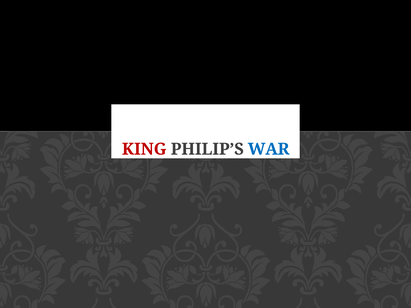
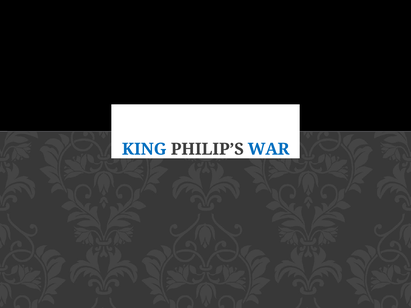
KING colour: red -> blue
